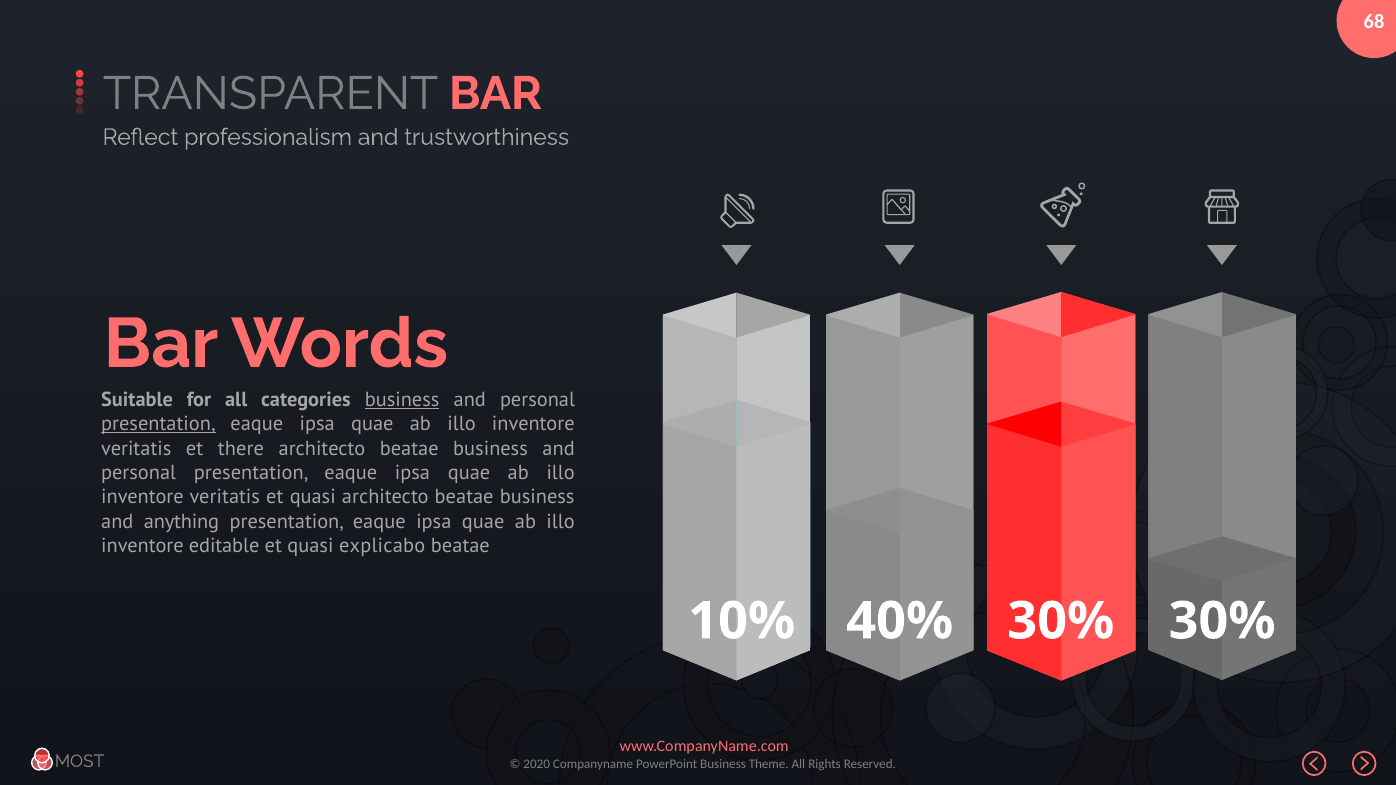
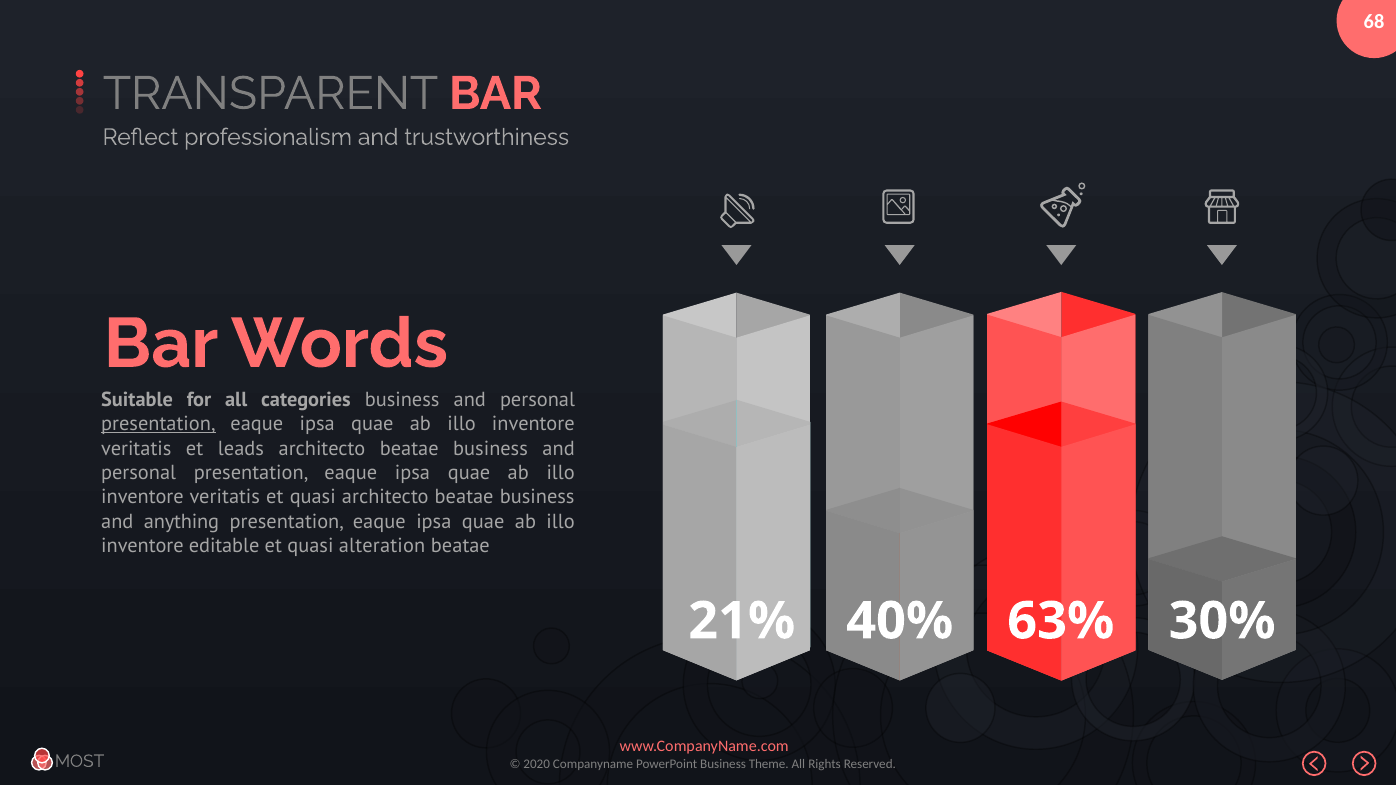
business at (402, 400) underline: present -> none
there: there -> leads
explicabo: explicabo -> alteration
10%: 10% -> 21%
30% at (1061, 621): 30% -> 63%
